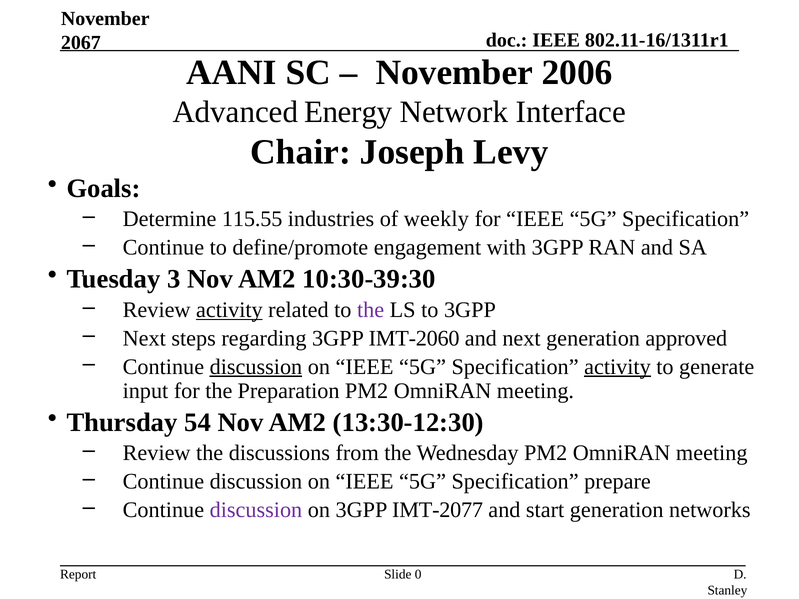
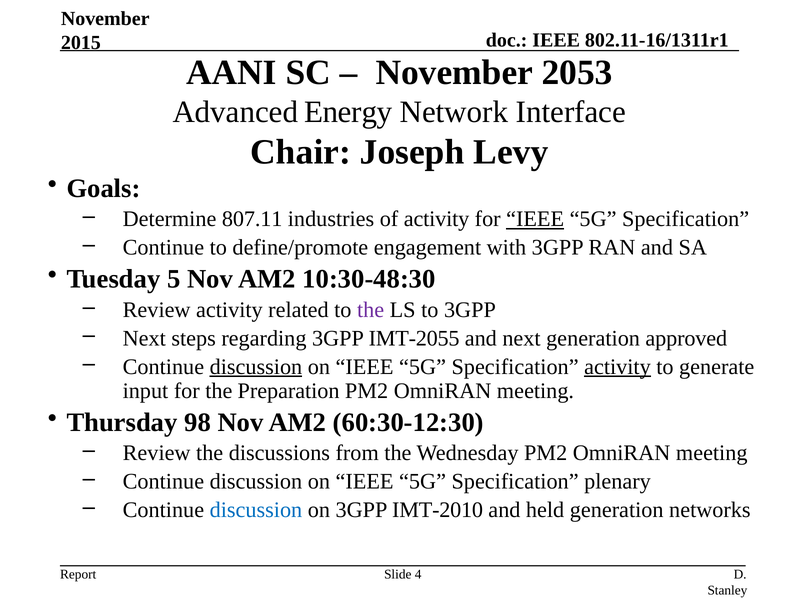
2067: 2067 -> 2015
2006: 2006 -> 2053
115.55: 115.55 -> 807.11
of weekly: weekly -> activity
IEEE at (535, 219) underline: none -> present
3: 3 -> 5
10:30-39:30: 10:30-39:30 -> 10:30-48:30
activity at (229, 310) underline: present -> none
IMT-2060: IMT-2060 -> IMT-2055
54: 54 -> 98
13:30-12:30: 13:30-12:30 -> 60:30-12:30
prepare: prepare -> plenary
discussion at (256, 510) colour: purple -> blue
IMT-2077: IMT-2077 -> IMT-2010
start: start -> held
0: 0 -> 4
